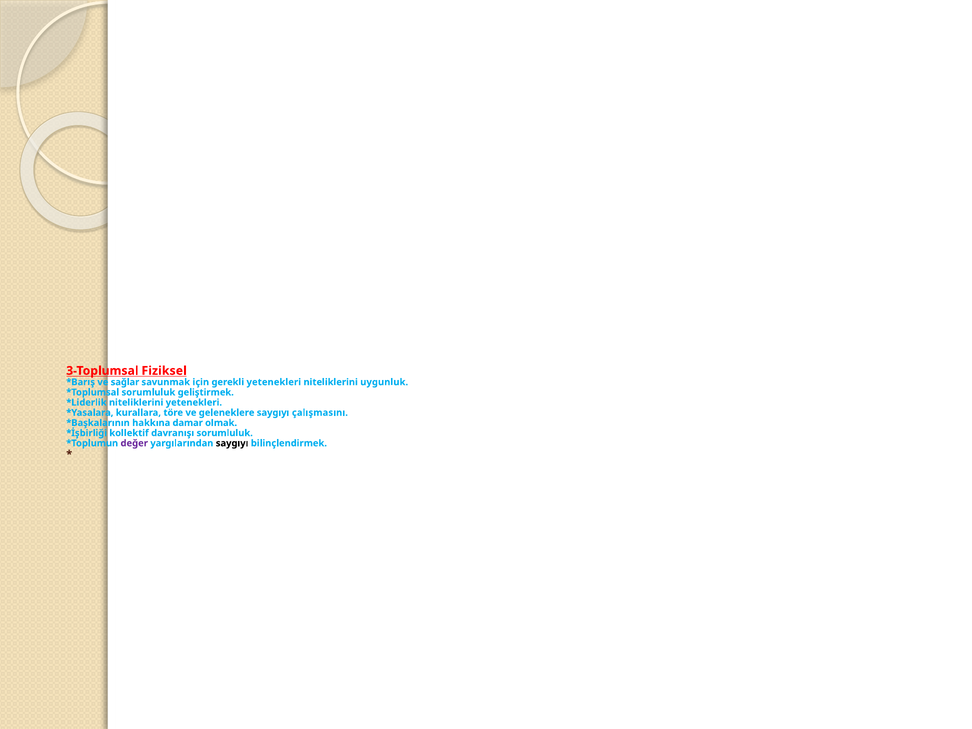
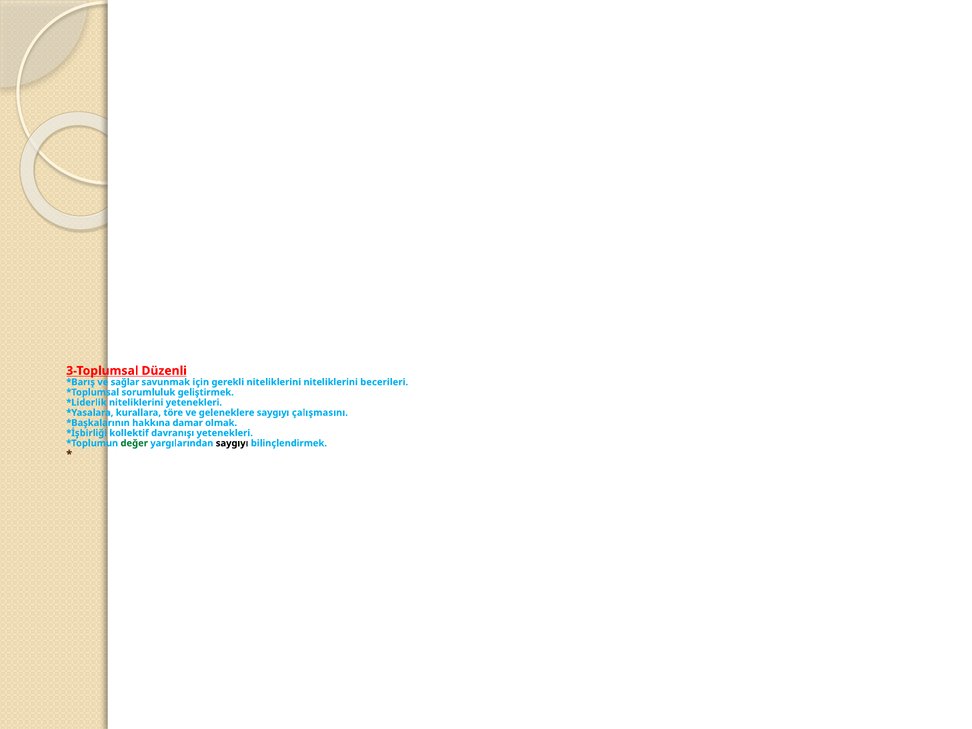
Fiziksel: Fiziksel -> Düzenli
gerekli yetenekleri: yetenekleri -> niteliklerini
uygunluk: uygunluk -> becerileri
davranışı sorumluluk: sorumluluk -> yetenekleri
değer colour: purple -> green
